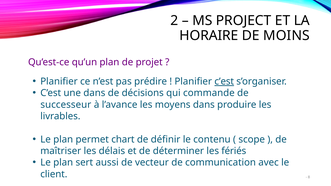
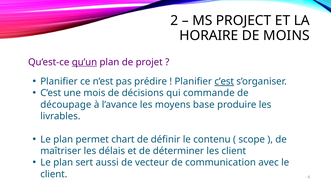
qu’un underline: none -> present
une dans: dans -> mois
successeur: successeur -> découpage
moyens dans: dans -> base
les fériés: fériés -> client
